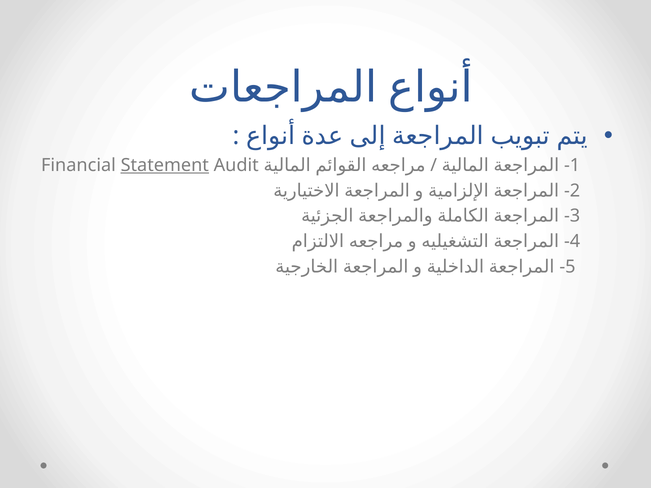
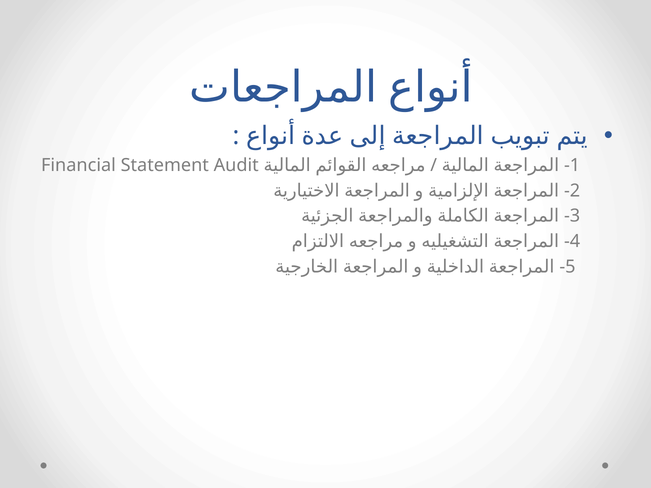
Statement underline: present -> none
